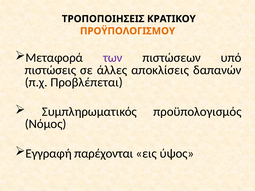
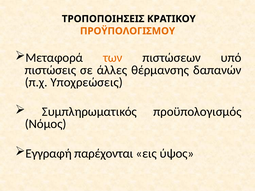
των colour: purple -> orange
αποκλίσεις: αποκλίσεις -> θέρμανσης
Προβλέπεται: Προβλέπεται -> Υποχρεώσεις
